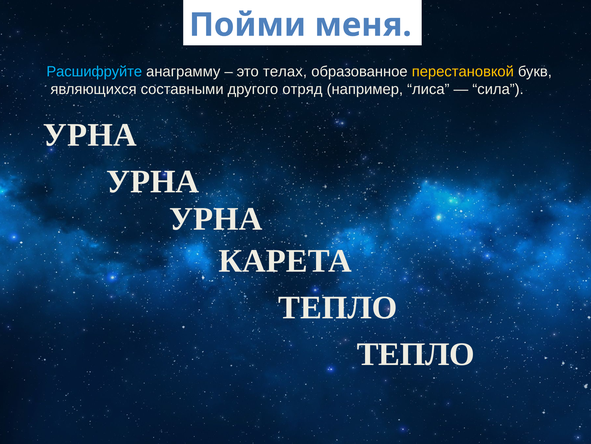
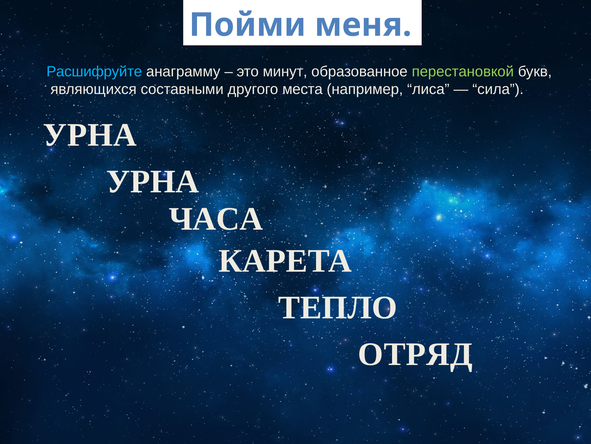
телах: телах -> минут
перестановкой colour: yellow -> light green
отряд: отряд -> места
УРНА at (216, 219): УРНА -> ЧАСА
ТЕПЛО at (416, 354): ТЕПЛО -> ОТРЯД
